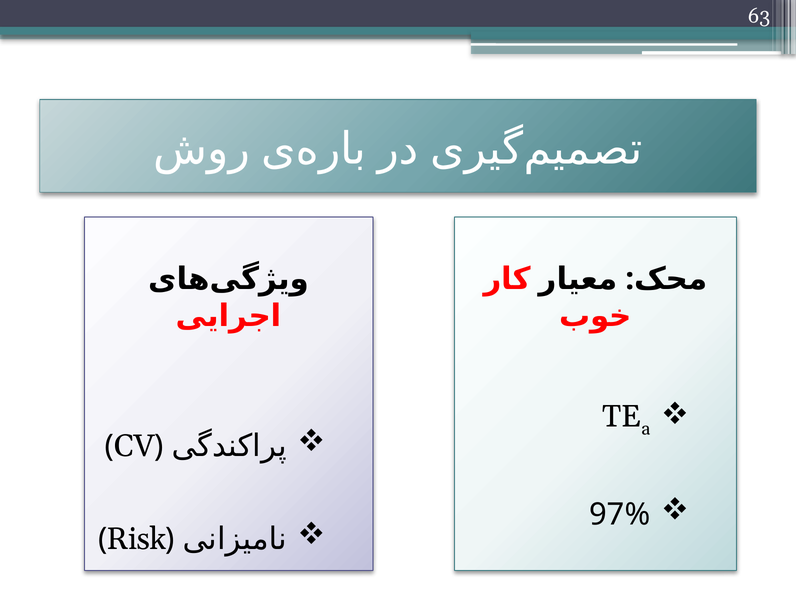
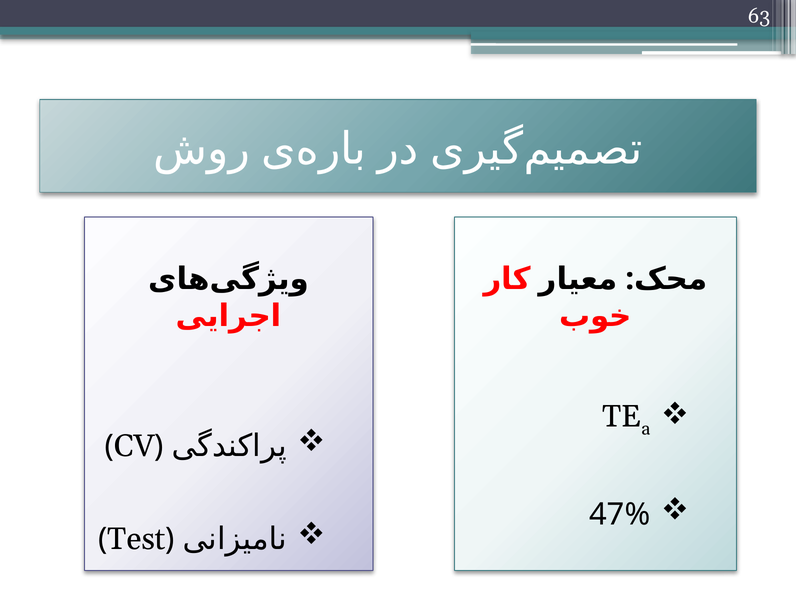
97%: 97% -> 47%
Risk: Risk -> Test
